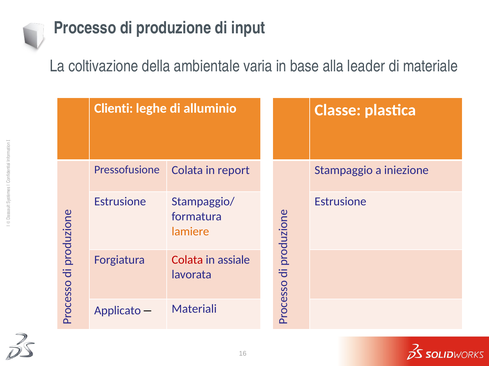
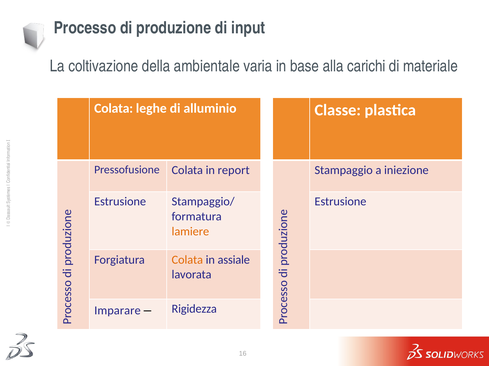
leader: leader -> carichi
Clienti at (114, 109): Clienti -> Colata
Colata at (187, 260) colour: red -> orange
Applicato: Applicato -> Imparare
Materiali: Materiali -> Rigidezza
